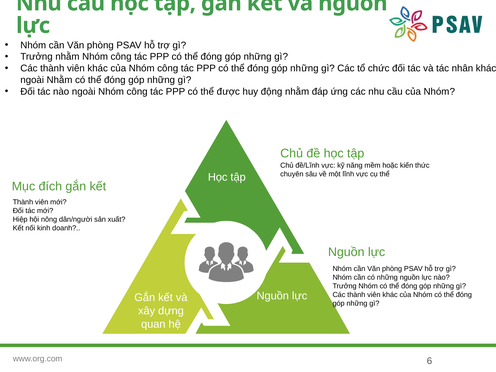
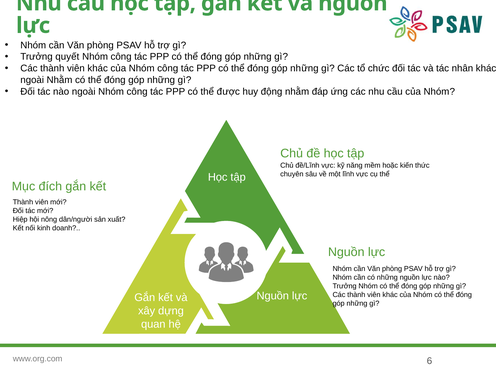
Trưởng nhằm: nhằm -> quyết
